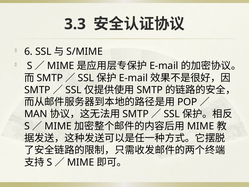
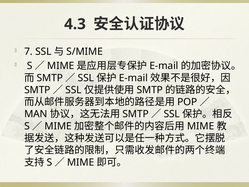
3.3: 3.3 -> 4.3
6: 6 -> 7
